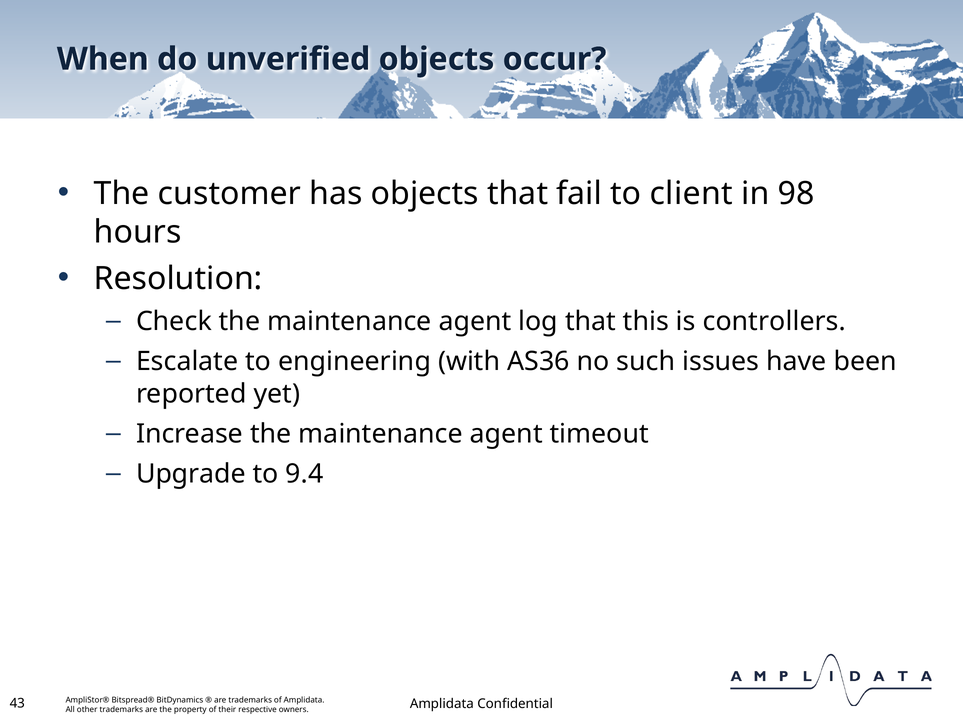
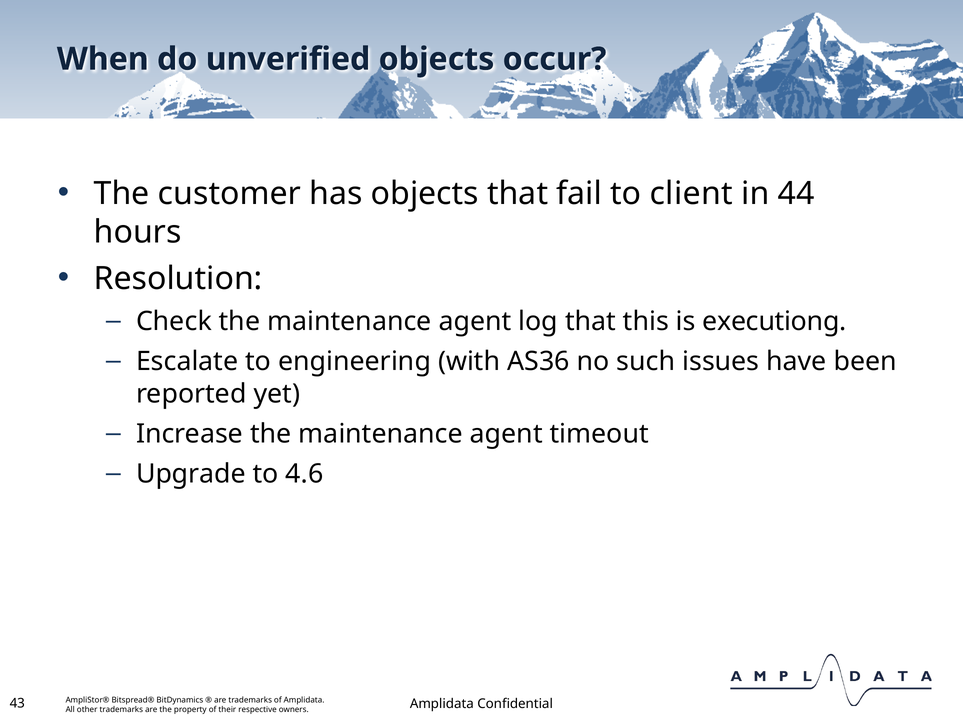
98: 98 -> 44
controllers: controllers -> executiong
9.4: 9.4 -> 4.6
